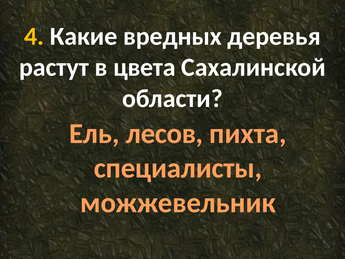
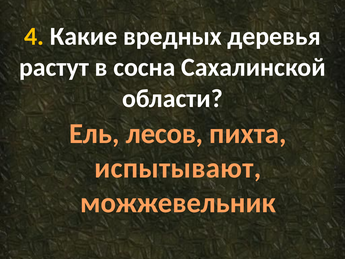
цвета: цвета -> сосна
специалисты: специалисты -> испытывают
